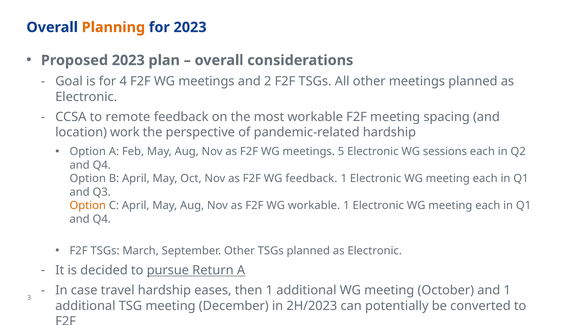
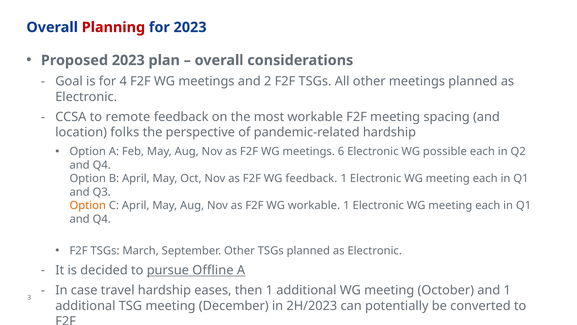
Planning colour: orange -> red
work: work -> folks
5: 5 -> 6
sessions: sessions -> possible
Return: Return -> Offline
